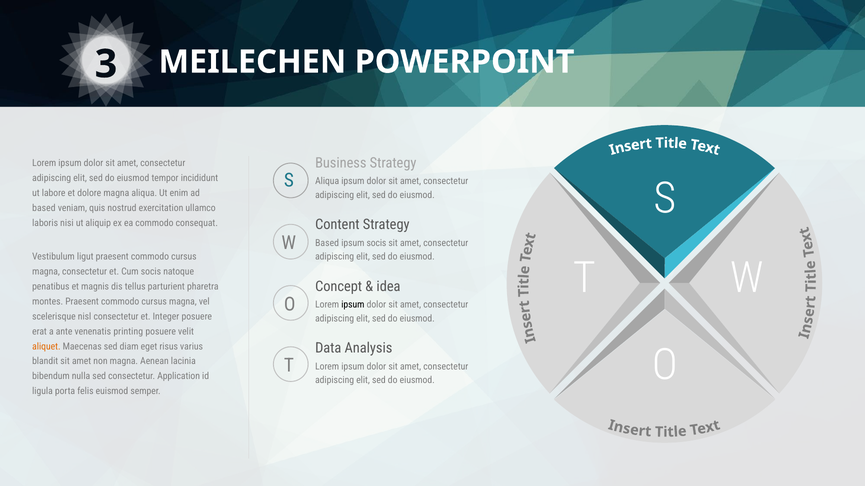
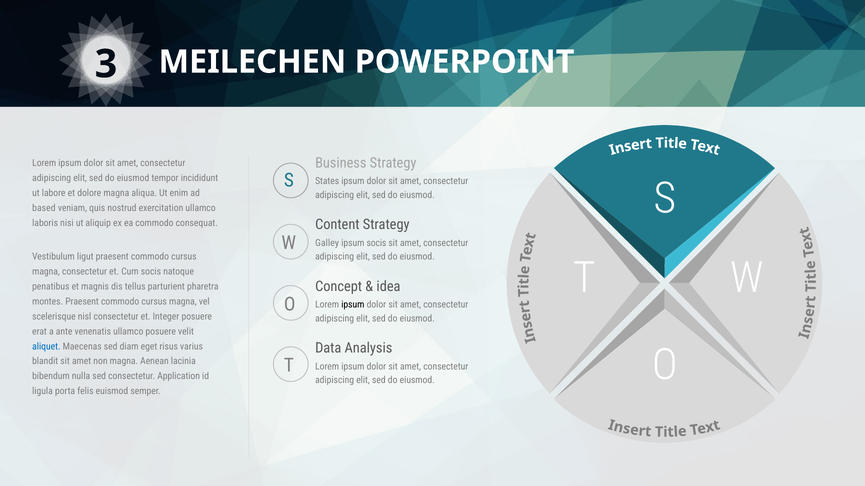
Aliqua at (327, 181): Aliqua -> States
Based at (327, 243): Based -> Galley
venenatis printing: printing -> ullamco
aliquet colour: orange -> blue
